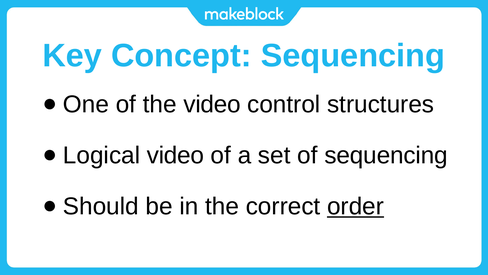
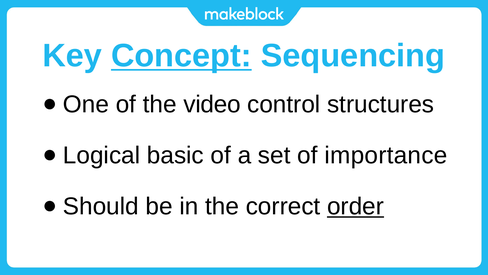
Concept underline: none -> present
video at (176, 155): video -> basic
of sequencing: sequencing -> importance
